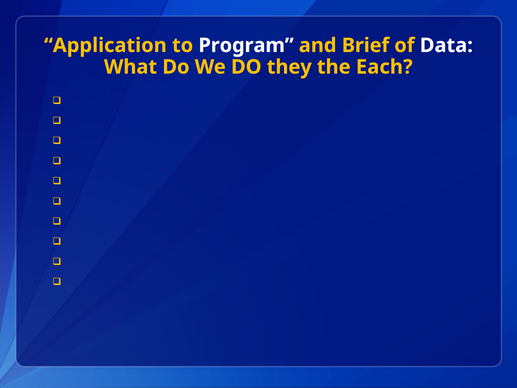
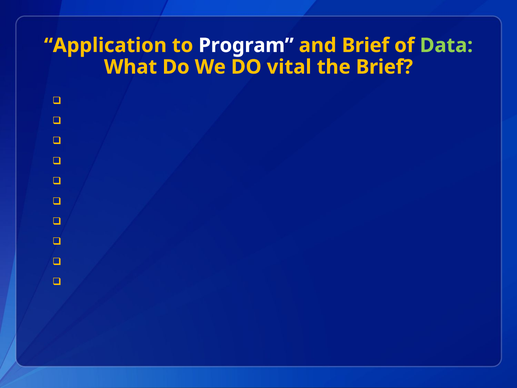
Data colour: white -> light green
they: they -> vital
the Each: Each -> Brief
